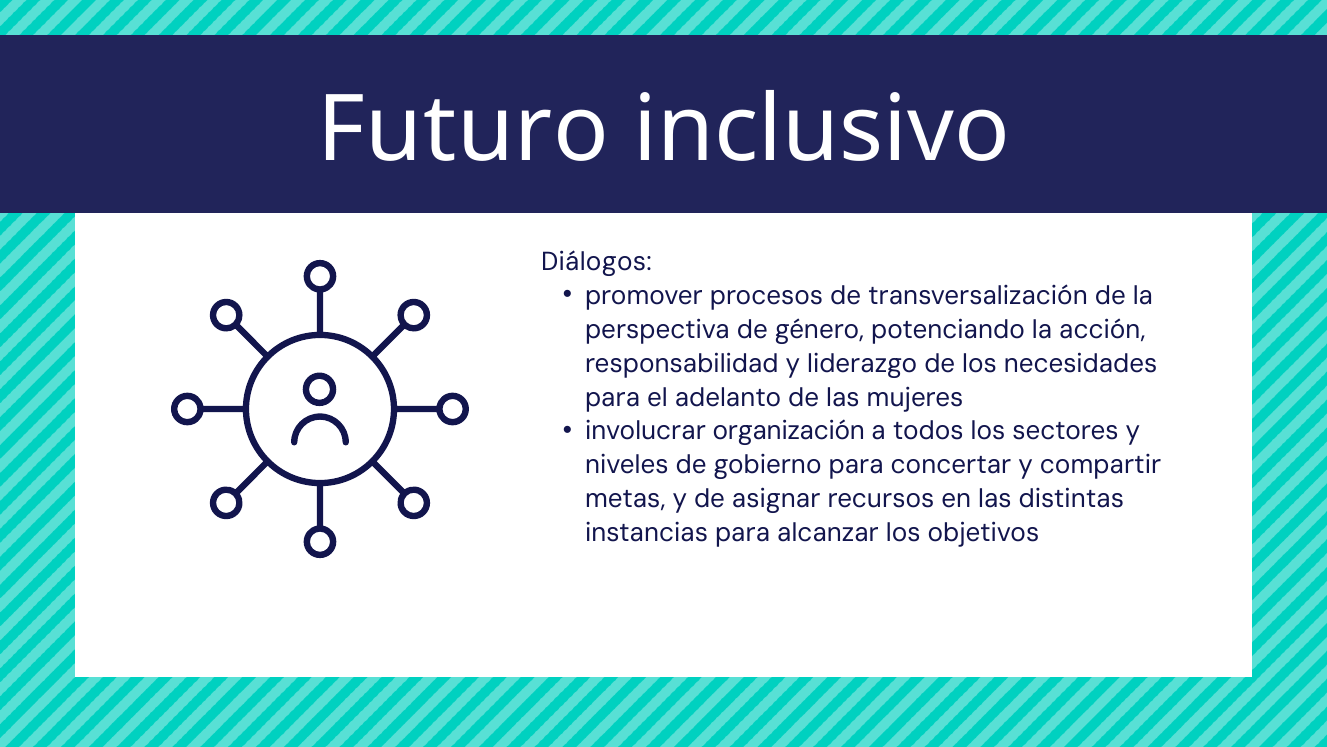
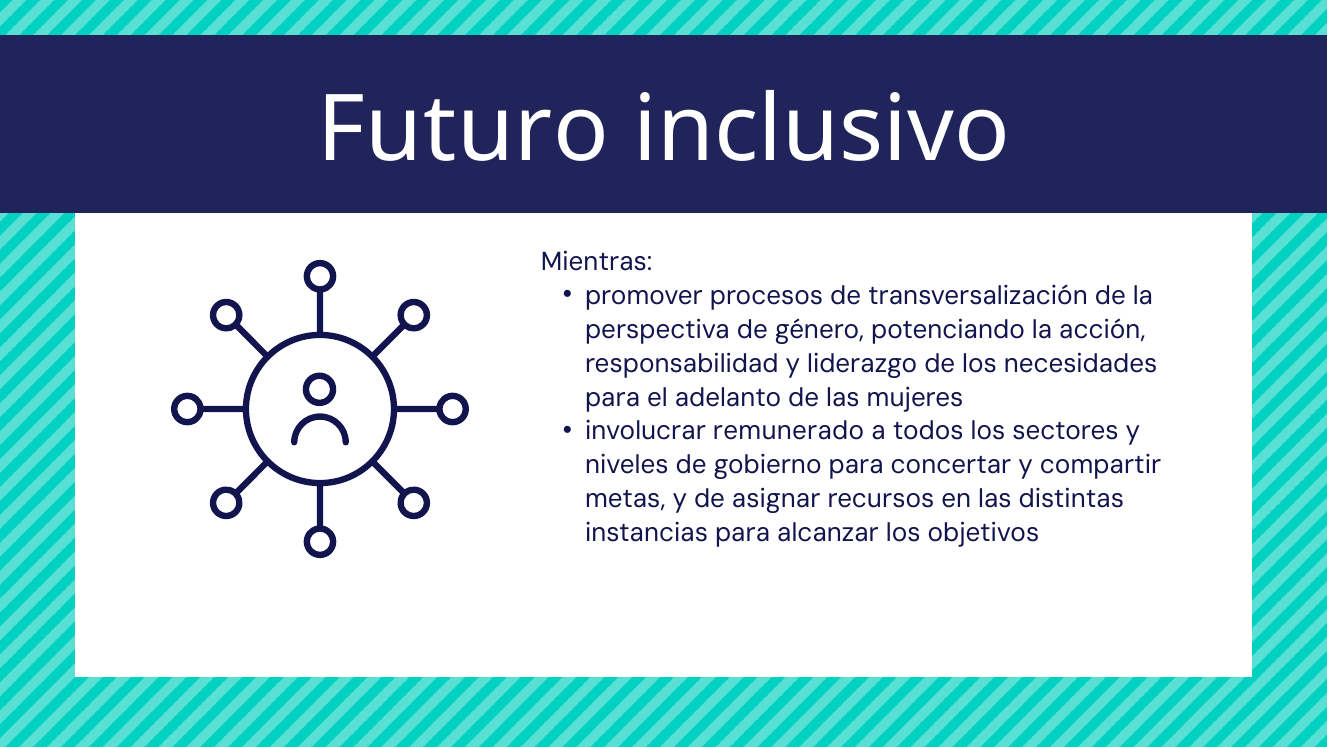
Diálogos: Diálogos -> Mientras
organización: organización -> remunerado
